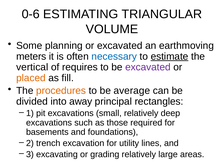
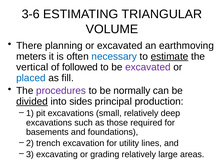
0-6: 0-6 -> 3-6
Some: Some -> There
requires: requires -> followed
placed colour: orange -> blue
procedures colour: orange -> purple
average: average -> normally
divided underline: none -> present
away: away -> sides
rectangles: rectangles -> production
